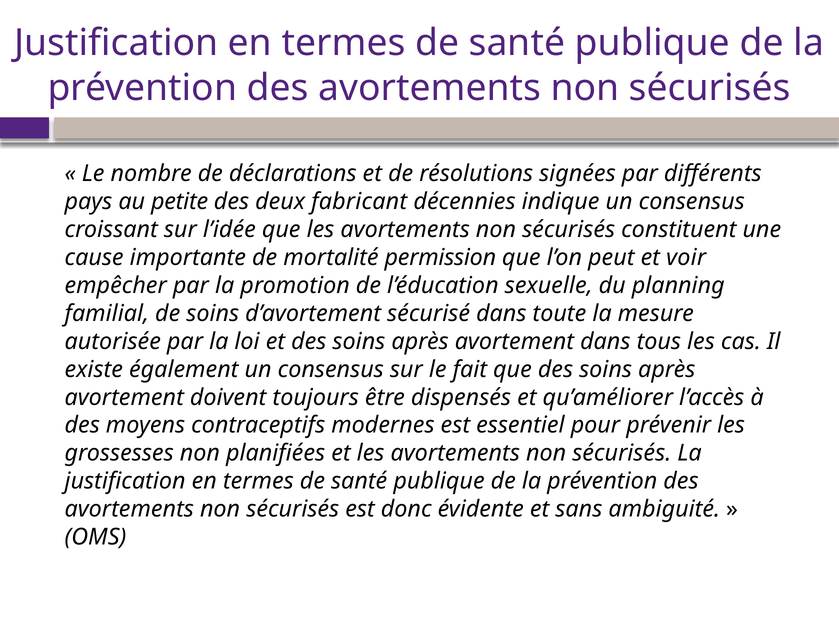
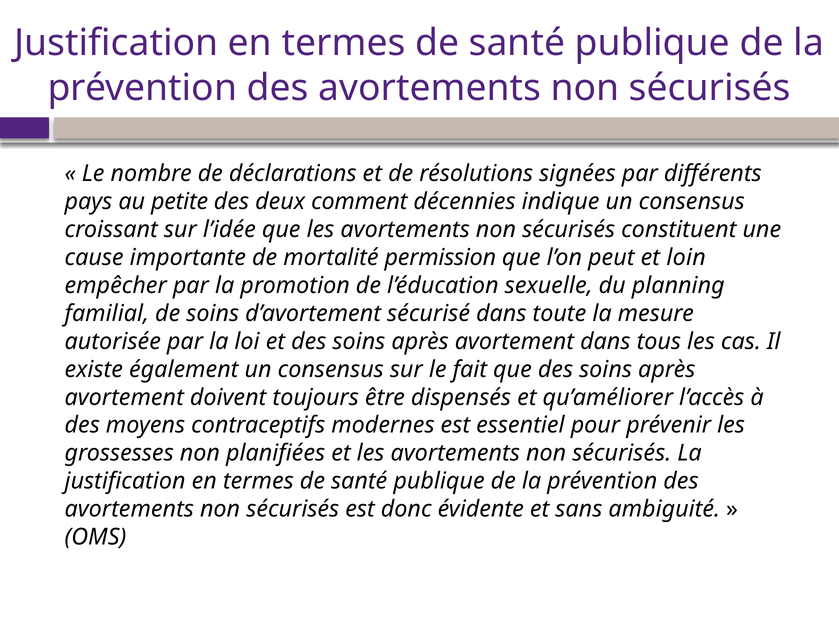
fabricant: fabricant -> comment
voir: voir -> loin
